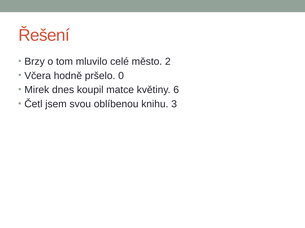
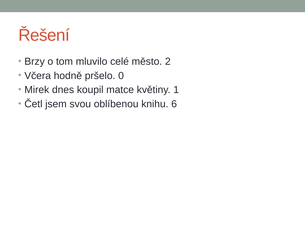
6: 6 -> 1
3: 3 -> 6
